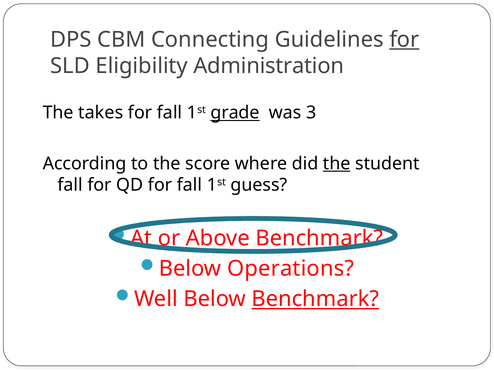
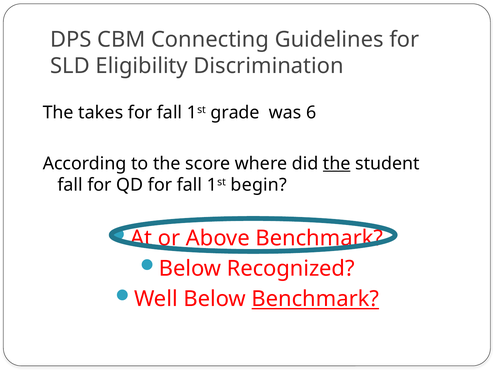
for at (404, 39) underline: present -> none
Administration: Administration -> Discrimination
grade underline: present -> none
3: 3 -> 6
guess: guess -> begin
Operations: Operations -> Recognized
